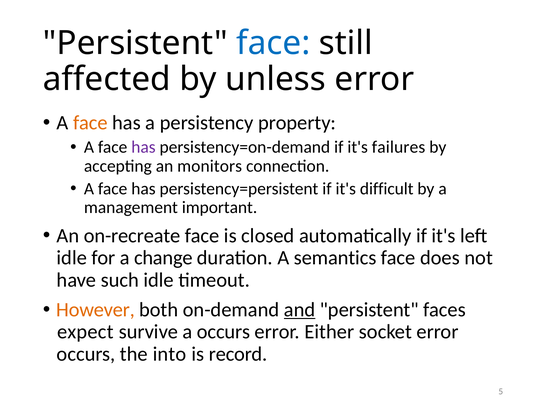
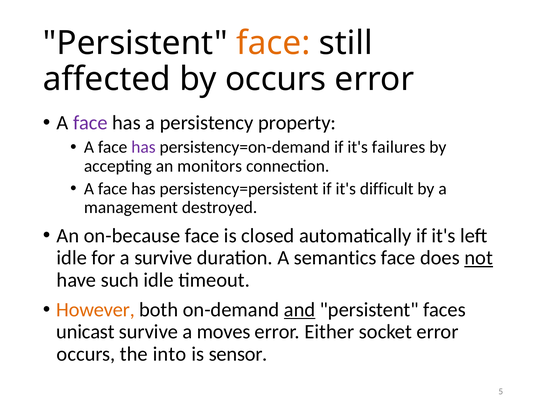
face at (273, 43) colour: blue -> orange
by unless: unless -> occurs
face at (90, 123) colour: orange -> purple
important: important -> destroyed
on-recreate: on-recreate -> on-because
a change: change -> survive
not underline: none -> present
expect: expect -> unicast
a occurs: occurs -> moves
record: record -> sensor
